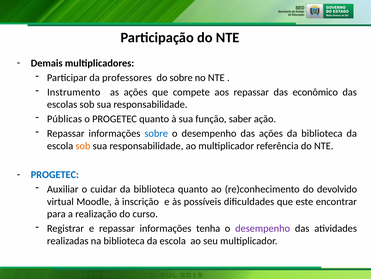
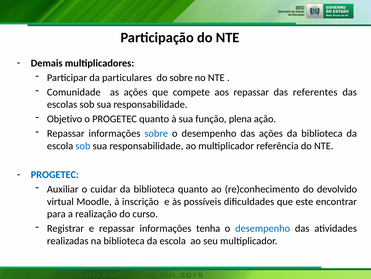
professores: professores -> particulares
Instrumento: Instrumento -> Comunidade
econômico: econômico -> referentes
Públicas: Públicas -> Objetivo
saber: saber -> plena
sob at (83, 145) colour: orange -> blue
desempenho at (263, 228) colour: purple -> blue
